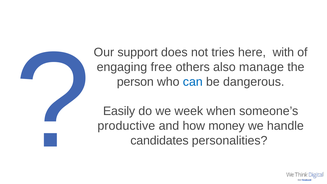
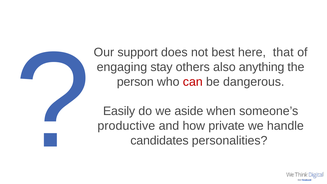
tries: tries -> best
with: with -> that
free: free -> stay
manage: manage -> anything
can colour: blue -> red
week: week -> aside
money: money -> private
